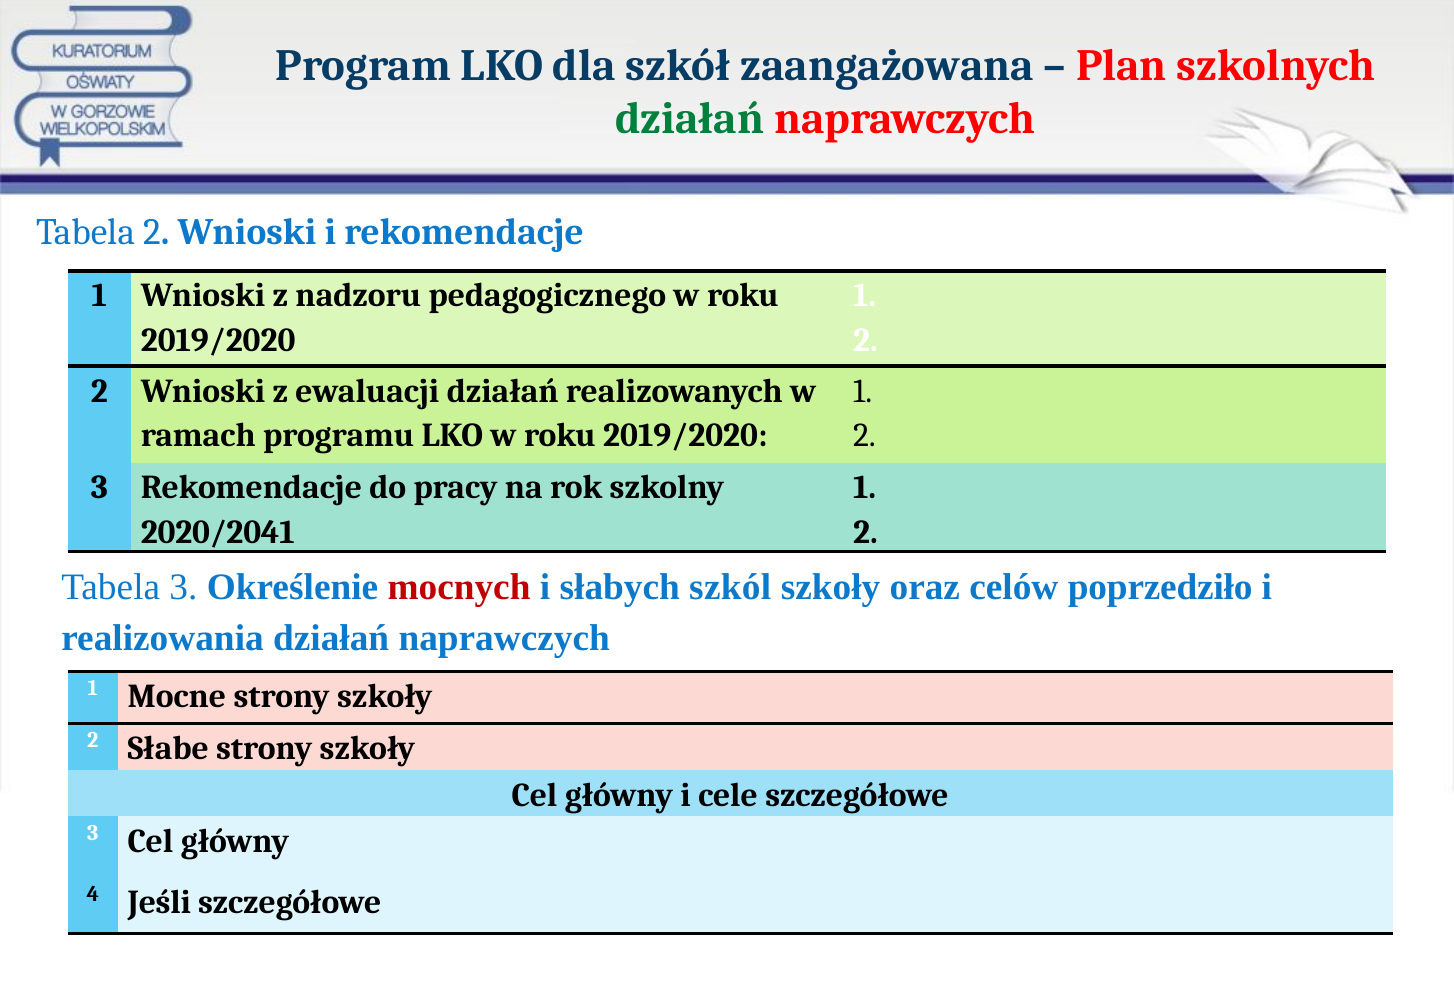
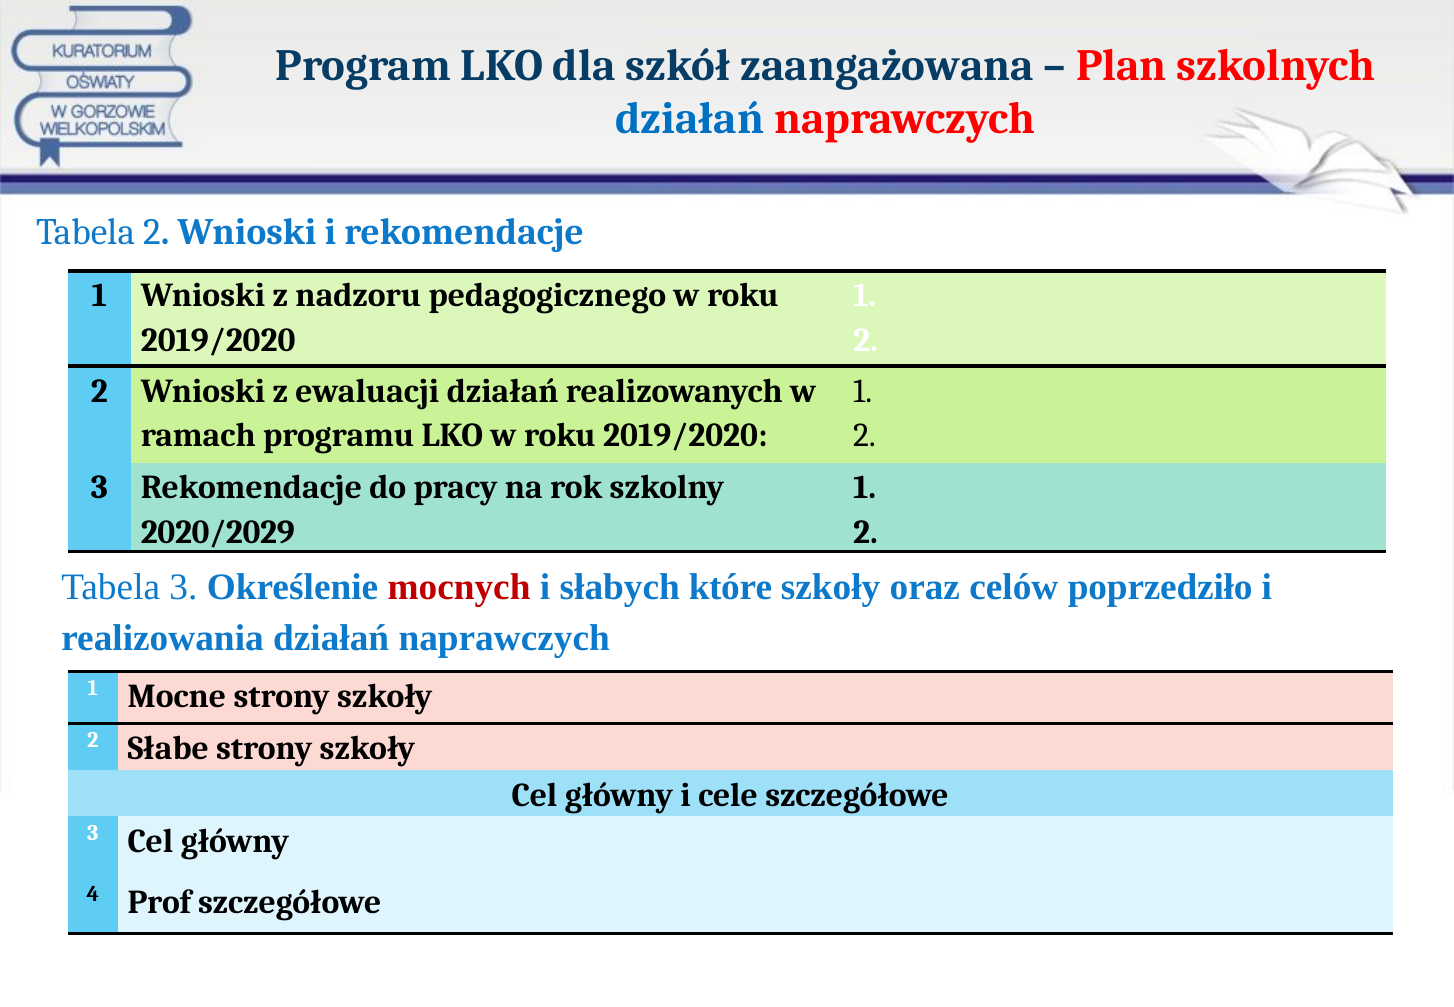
działań at (690, 119) colour: green -> blue
2020/2041: 2020/2041 -> 2020/2029
szkól: szkól -> które
Jeśli: Jeśli -> Prof
